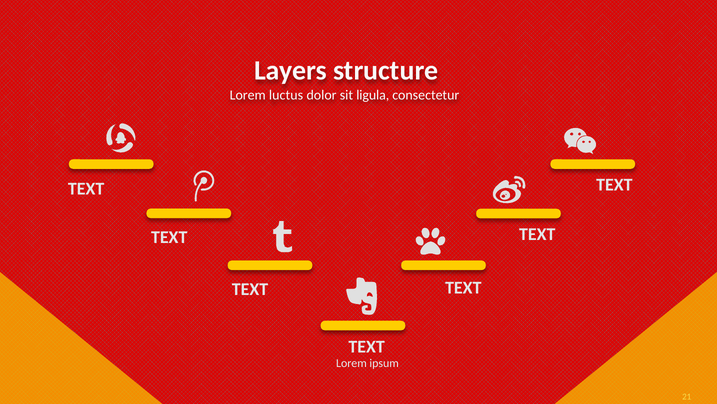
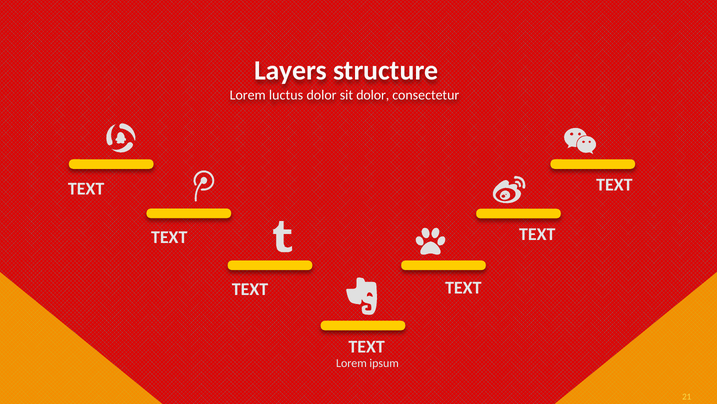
sit ligula: ligula -> dolor
